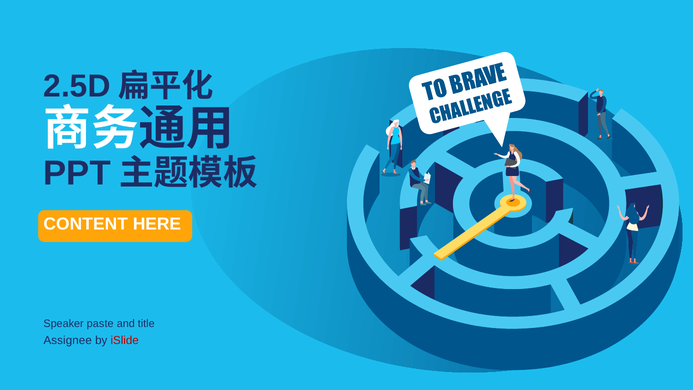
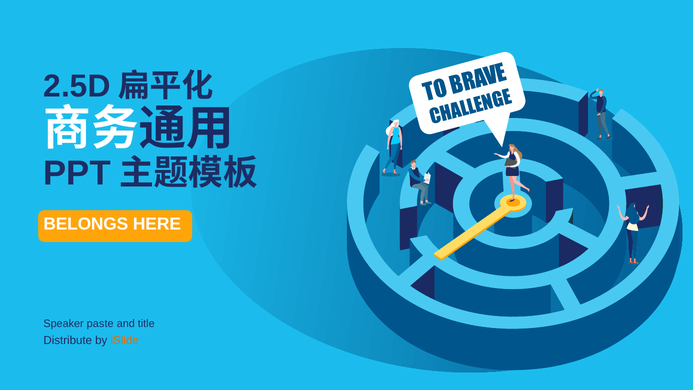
CONTENT: CONTENT -> BELONGS
Assignee: Assignee -> Distribute
iSlide colour: red -> orange
